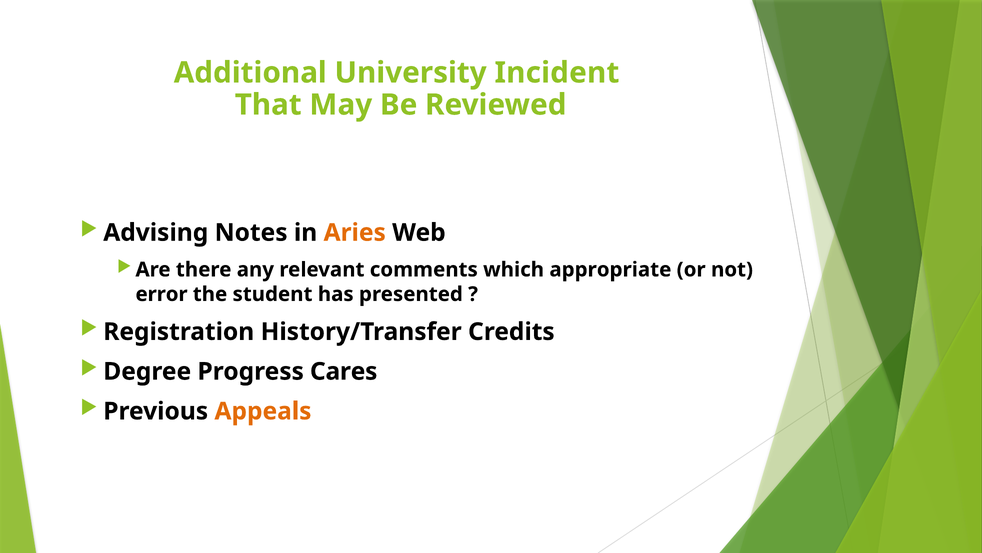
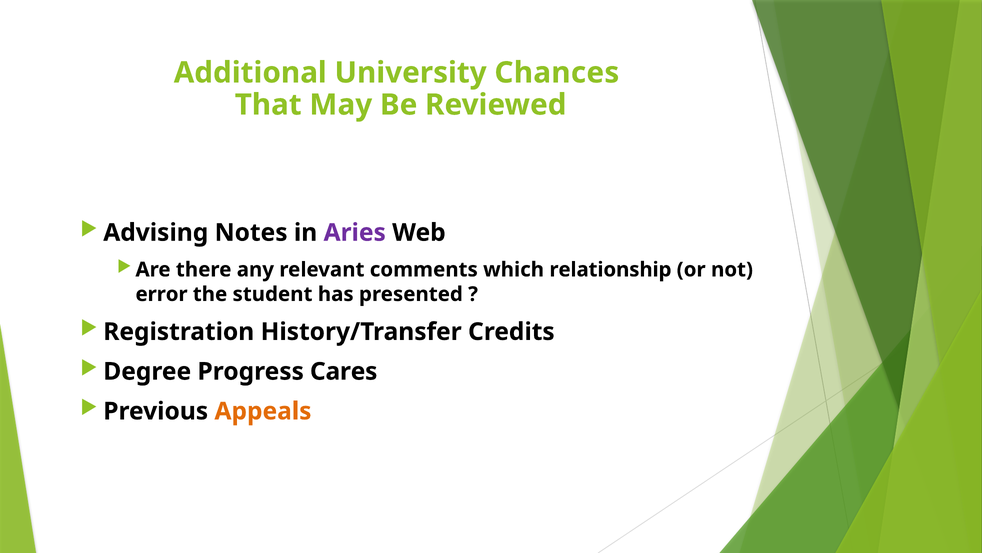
Incident: Incident -> Chances
Aries colour: orange -> purple
appropriate: appropriate -> relationship
